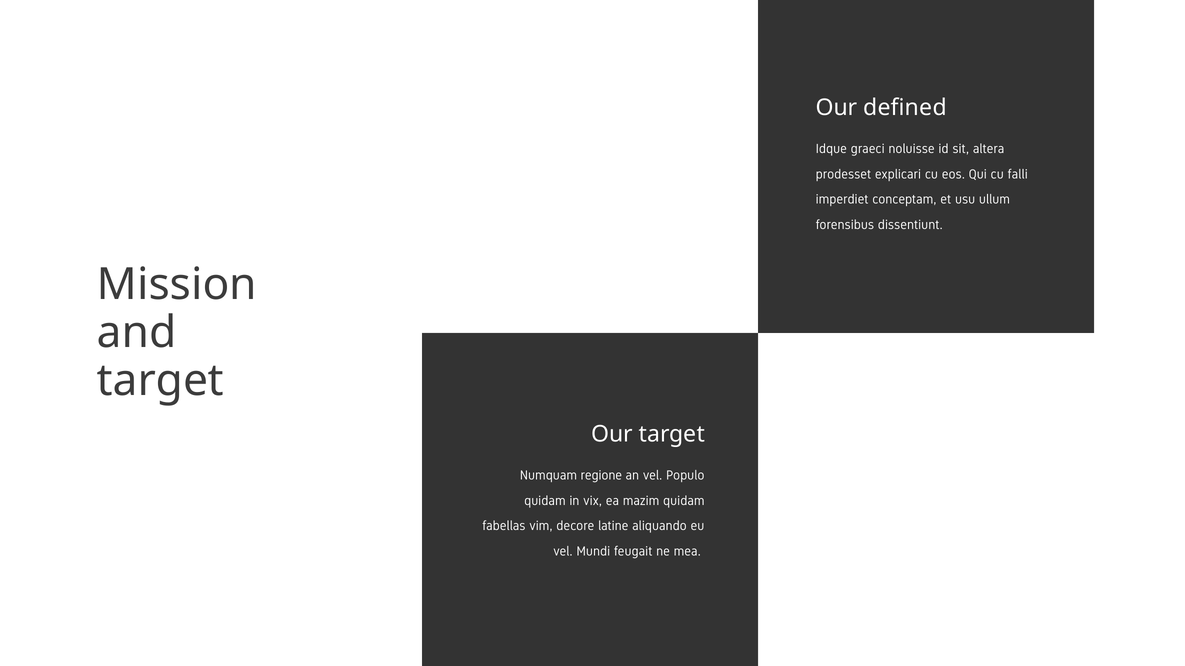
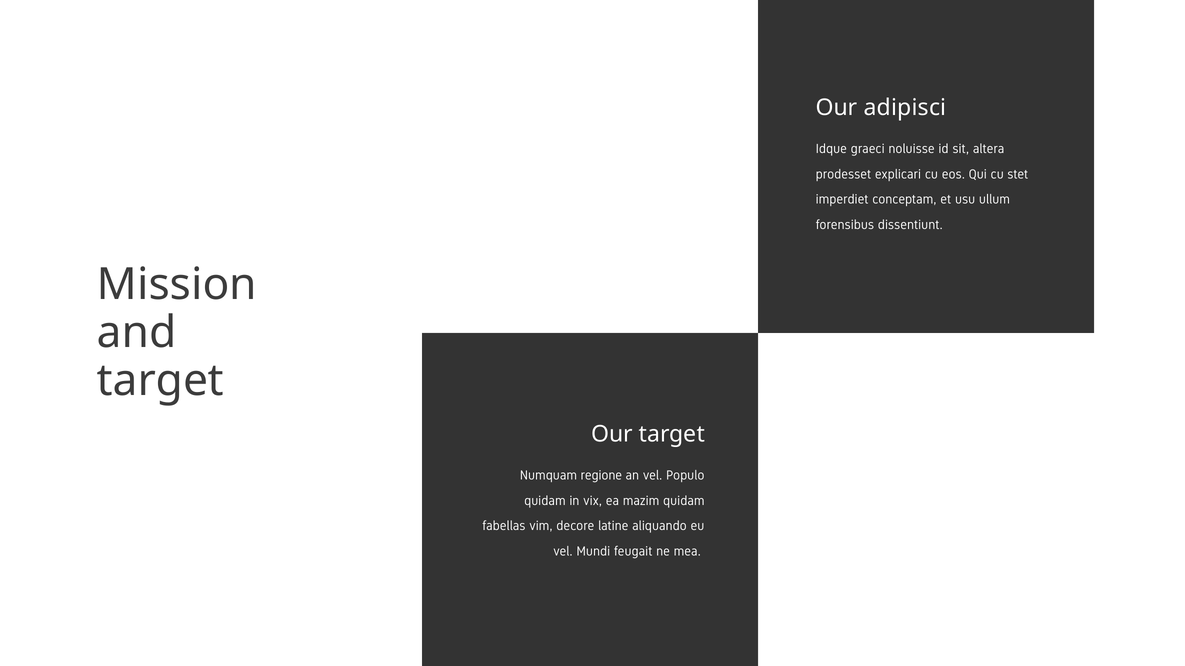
defined: defined -> adipisci
falli: falli -> stet
